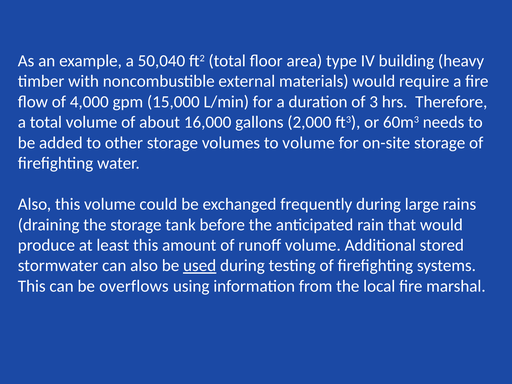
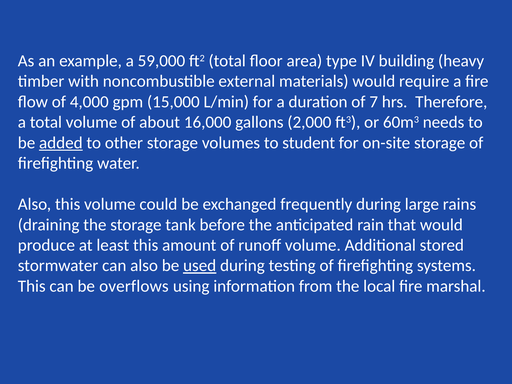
50,040: 50,040 -> 59,000
3: 3 -> 7
added underline: none -> present
to volume: volume -> student
